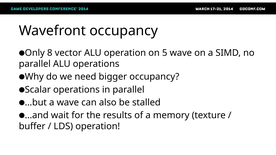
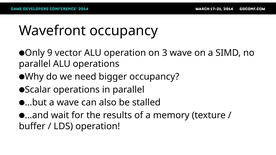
8: 8 -> 9
5: 5 -> 3
